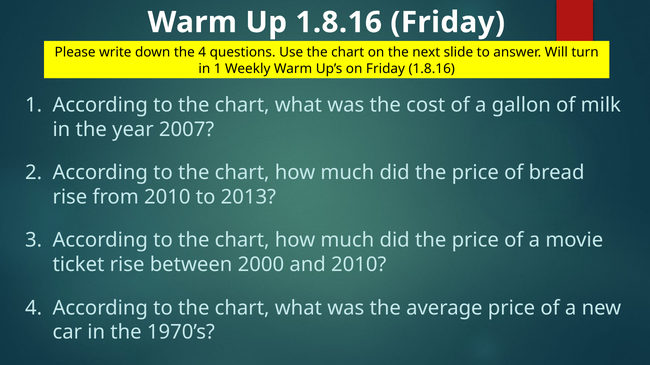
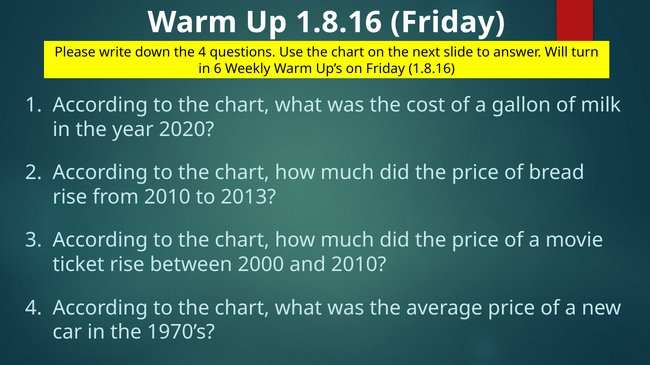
in 1: 1 -> 6
2007: 2007 -> 2020
